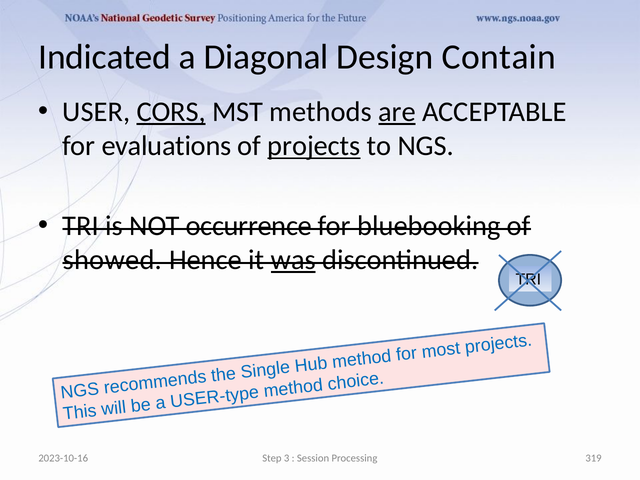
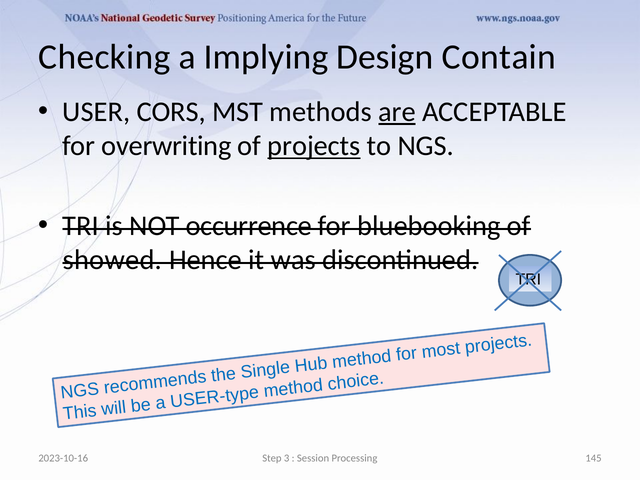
Indicated: Indicated -> Checking
Diagonal: Diagonal -> Implying
CORS underline: present -> none
evaluations: evaluations -> overwriting
was underline: present -> none
319: 319 -> 145
